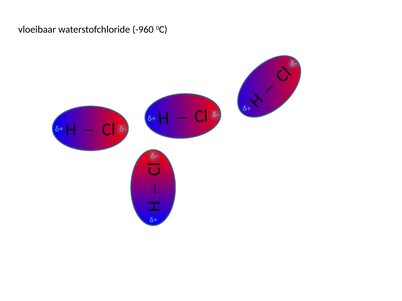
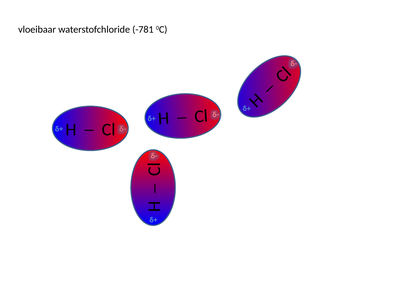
-960: -960 -> -781
